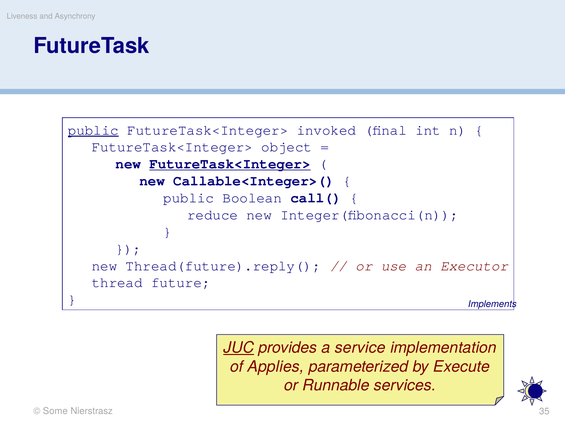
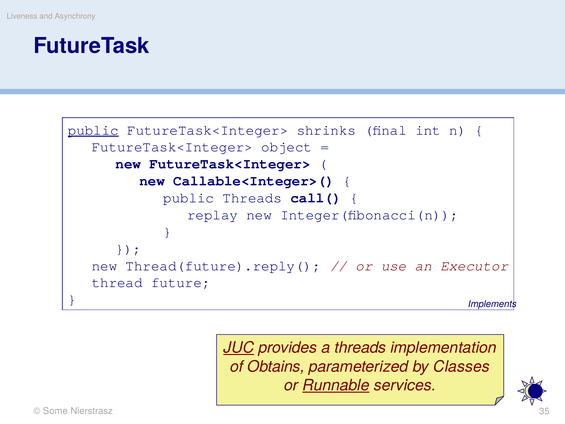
invoked: invoked -> shrinks
FutureTask<Integer> at (230, 164) underline: present -> none
public Boolean: Boolean -> Threads
reduce: reduce -> replay
a service: service -> threads
Applies: Applies -> Obtains
Execute: Execute -> Classes
Runnable underline: none -> present
